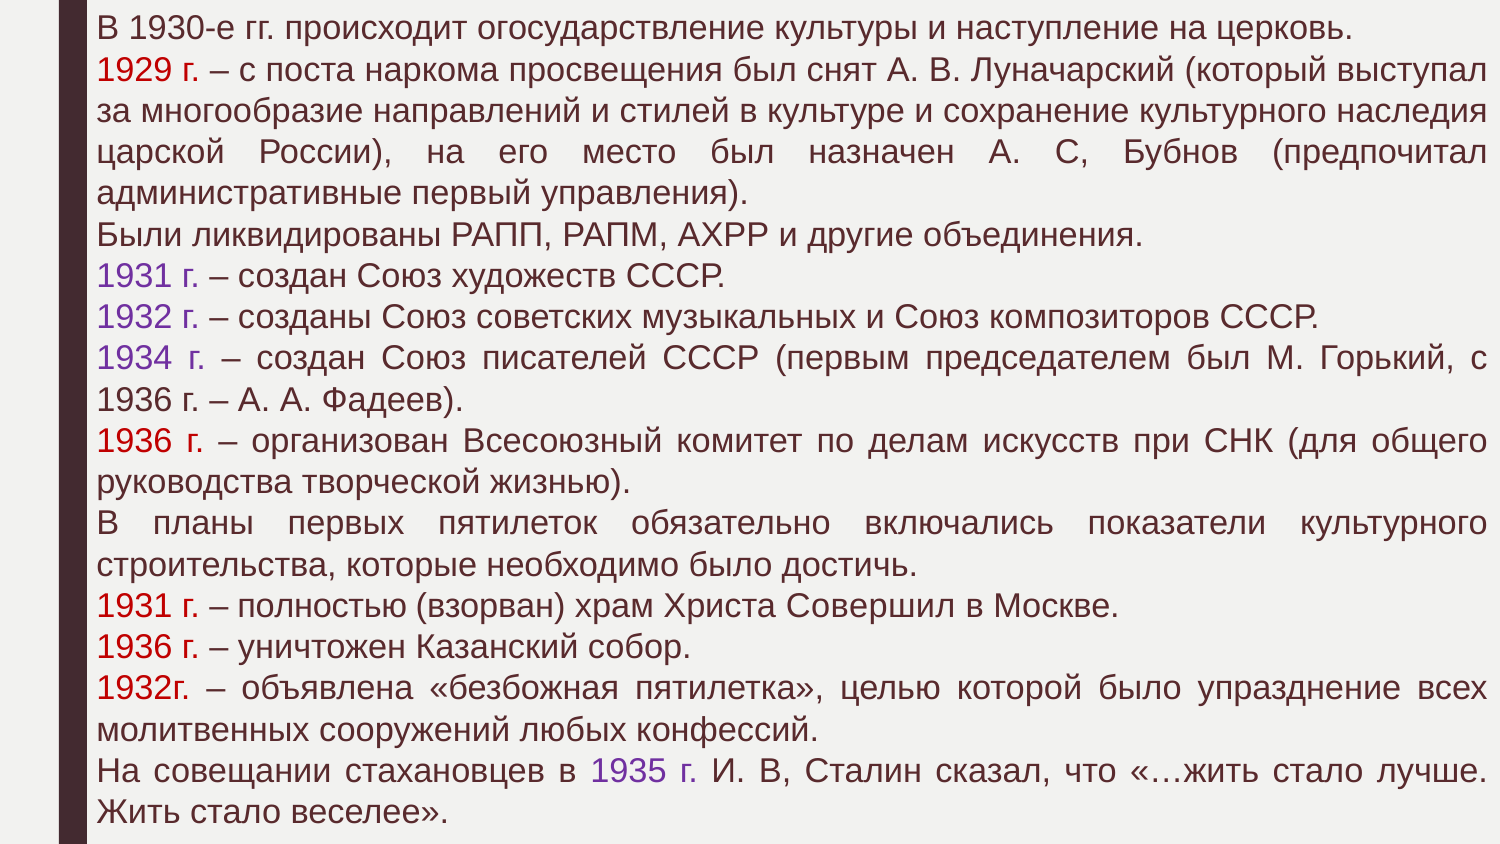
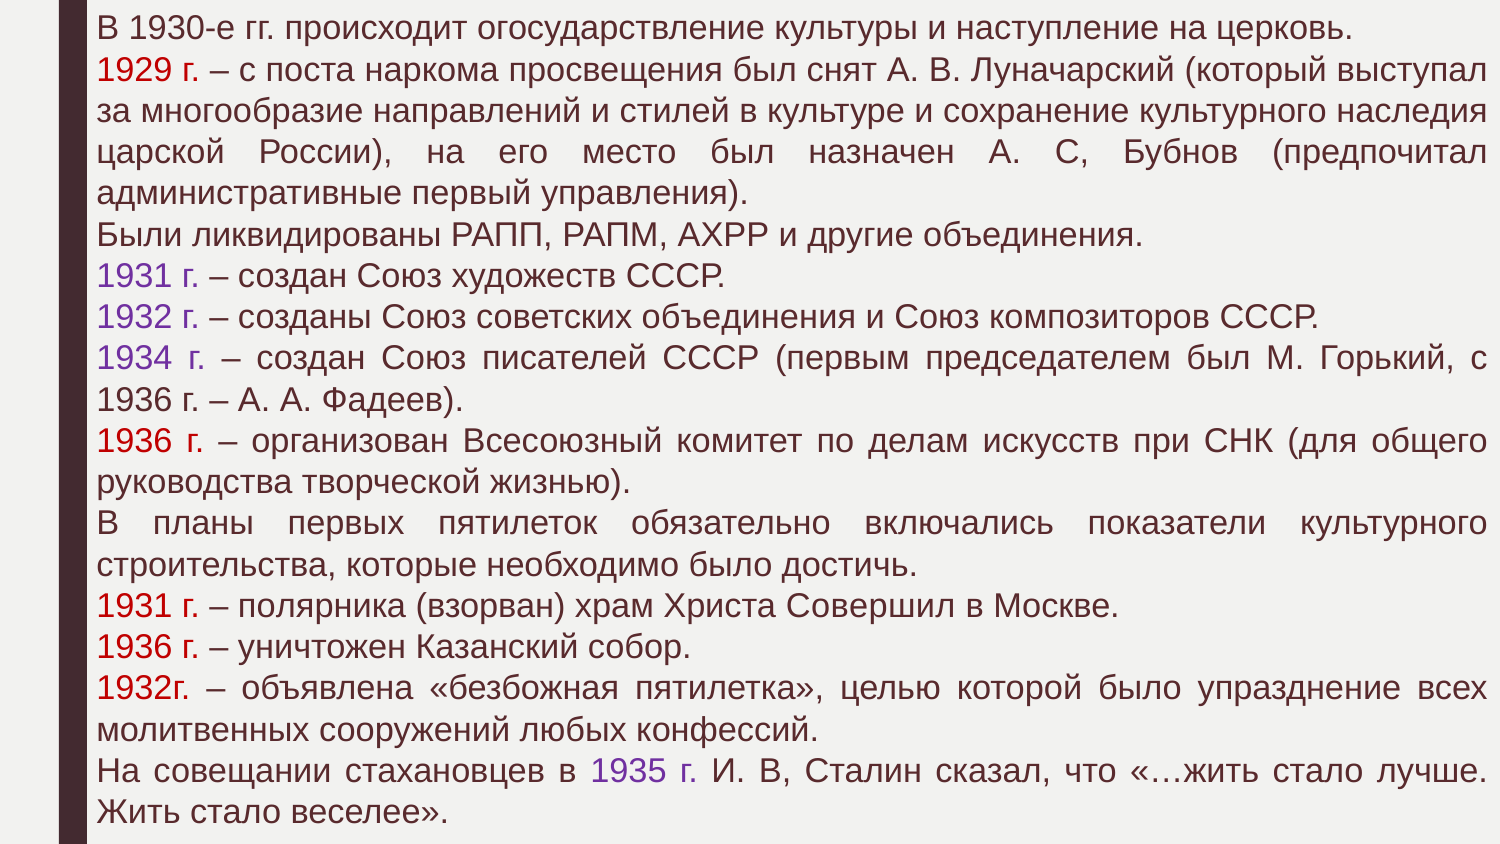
советских музыкальных: музыкальных -> объединения
полностью: полностью -> полярника
